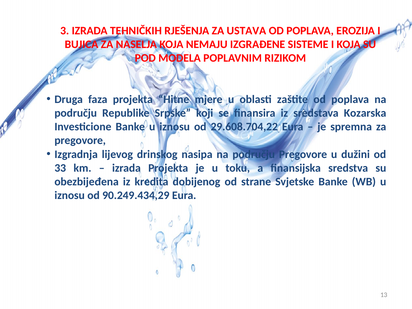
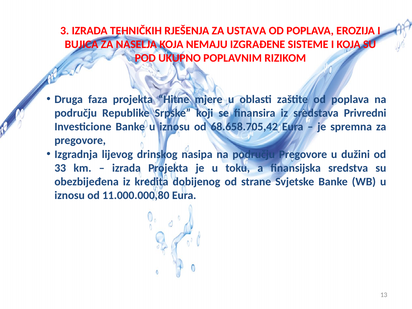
MODELA: MODELA -> UKUPNO
Kozarska: Kozarska -> Privredni
29.608.704,22: 29.608.704,22 -> 68.658.705,42
90.249.434,29: 90.249.434,29 -> 11.000.000,80
